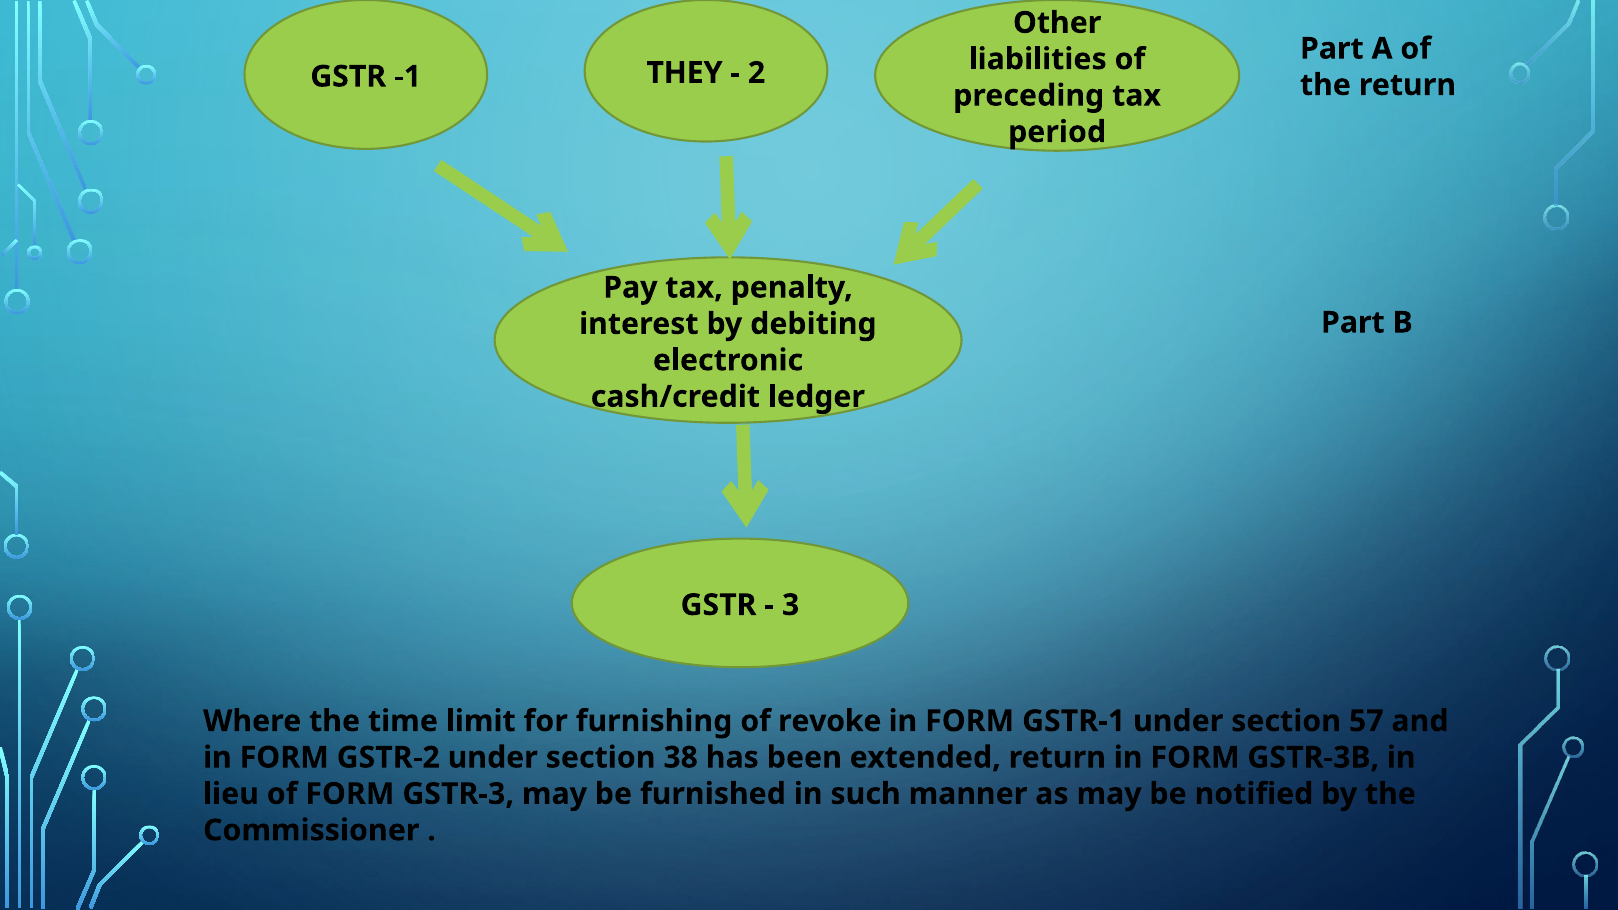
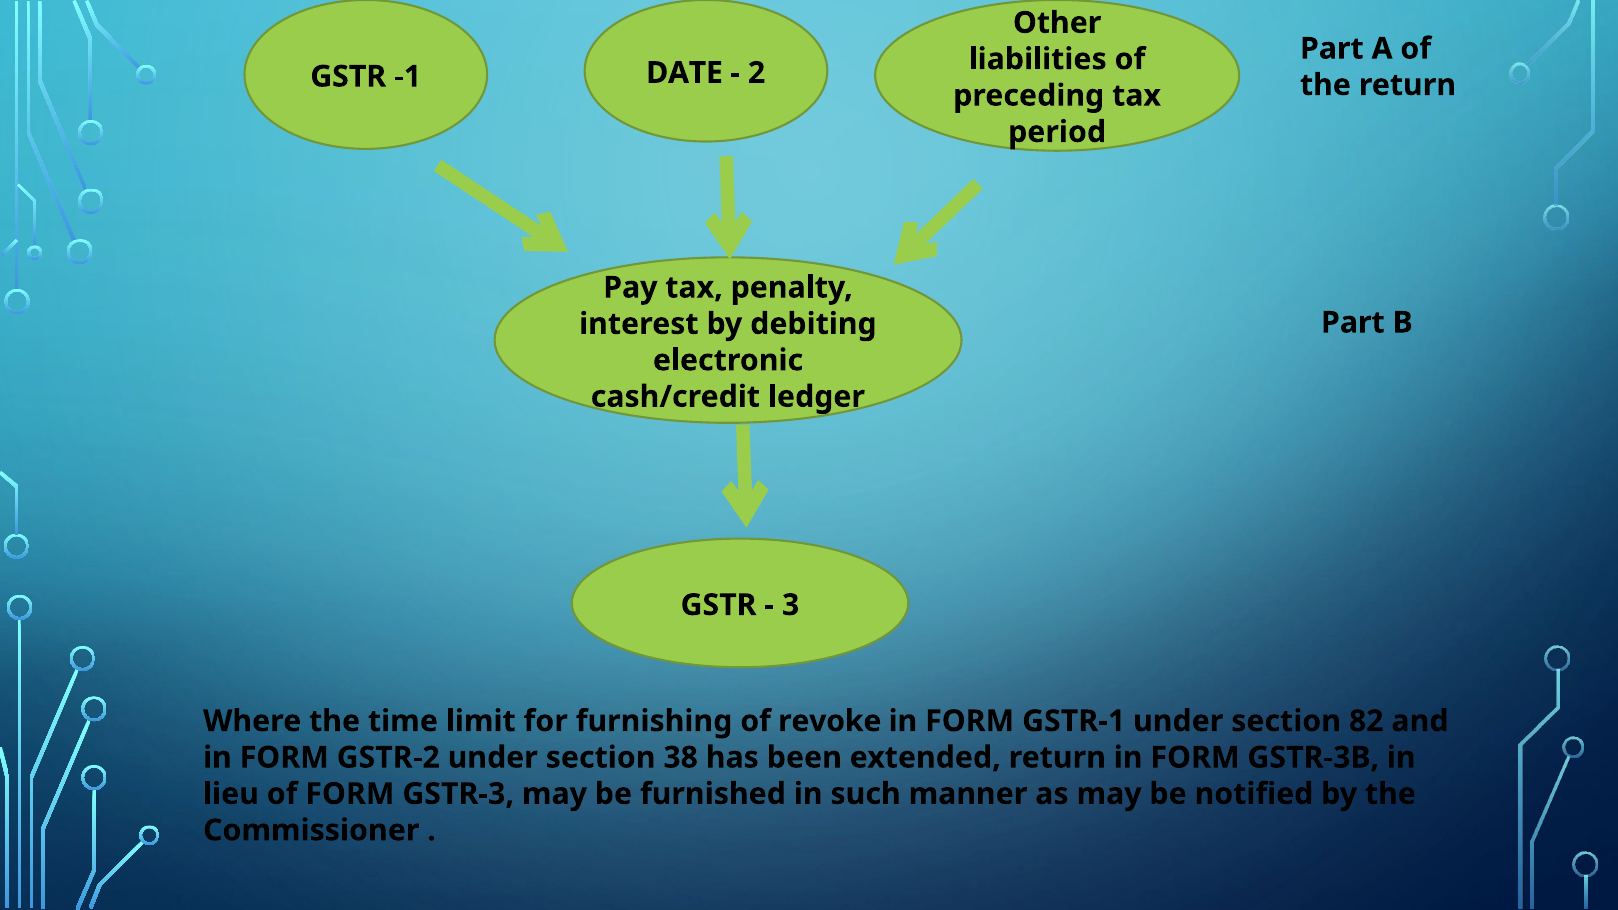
THEY: THEY -> DATE
57: 57 -> 82
